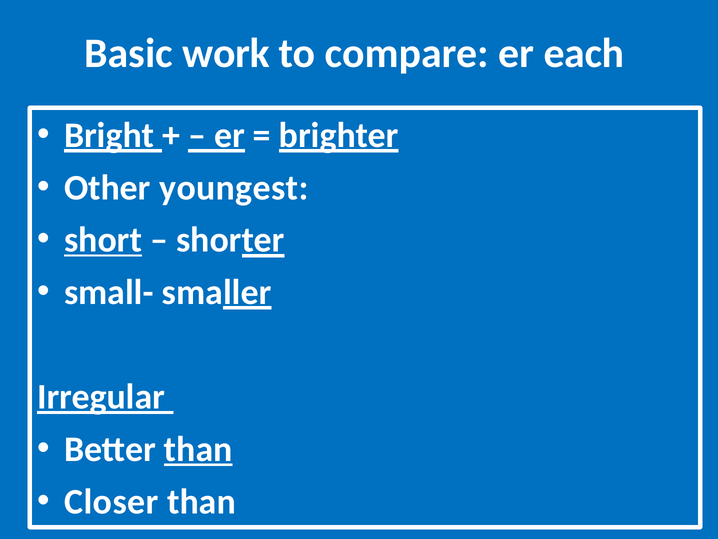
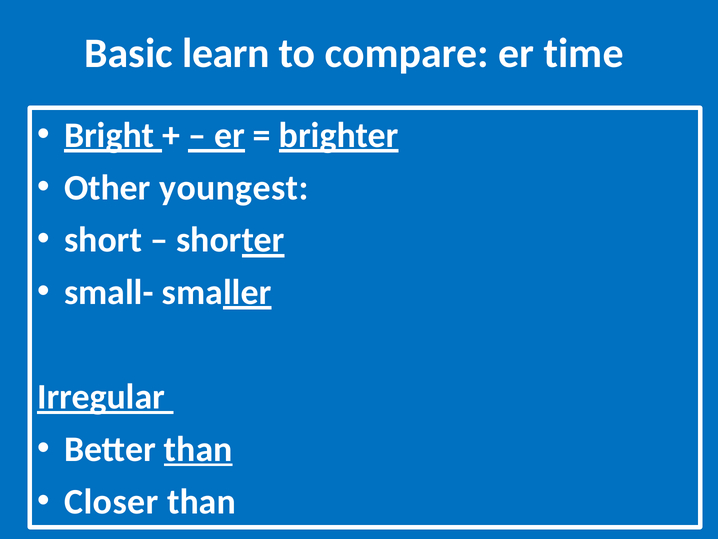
work: work -> learn
each: each -> time
short underline: present -> none
